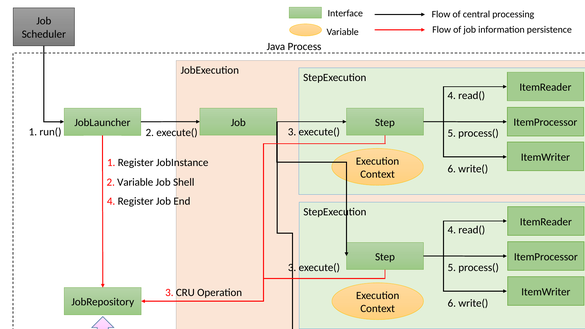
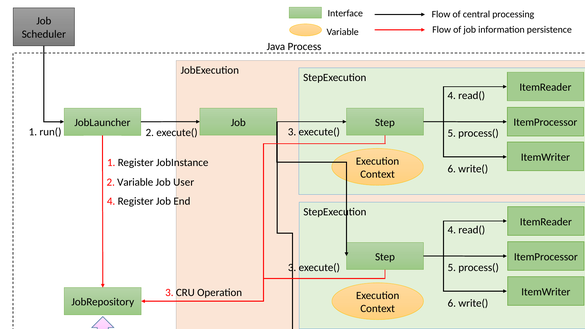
Shell: Shell -> User
